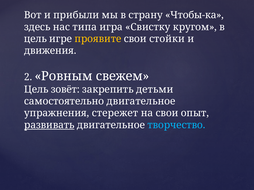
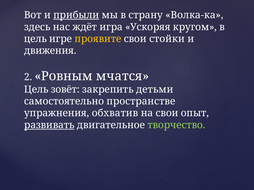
прибыли underline: none -> present
Чтобы-ка: Чтобы-ка -> Волка-ка
типа: типа -> ждёт
Свистку: Свистку -> Ускоряя
свежем: свежем -> мчатся
самостоятельно двигательное: двигательное -> пространстве
стережет: стережет -> обхватив
творчество colour: light blue -> light green
